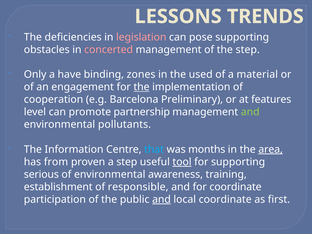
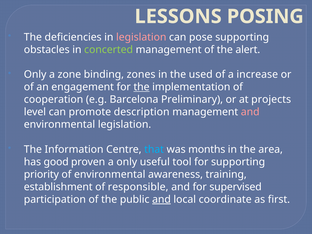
TRENDS: TRENDS -> POSING
concerted colour: pink -> light green
the step: step -> alert
have: have -> zone
material: material -> increase
features: features -> projects
partnership: partnership -> description
and at (250, 112) colour: light green -> pink
environmental pollutants: pollutants -> legislation
area underline: present -> none
from: from -> good
a step: step -> only
tool underline: present -> none
serious: serious -> priority
for coordinate: coordinate -> supervised
